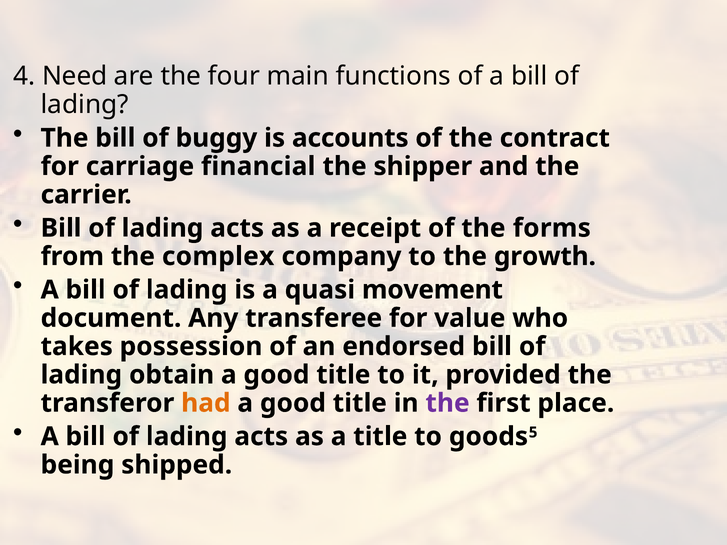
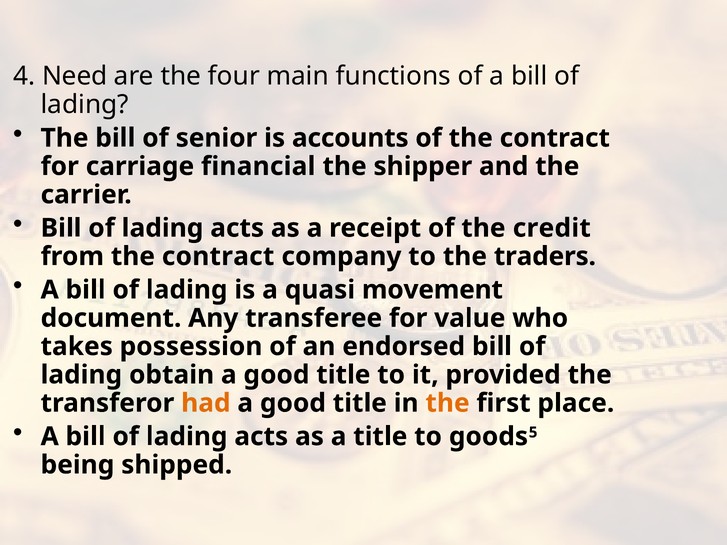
buggy: buggy -> senior
forms: forms -> credit
from the complex: complex -> contract
growth: growth -> traders
the at (448, 403) colour: purple -> orange
